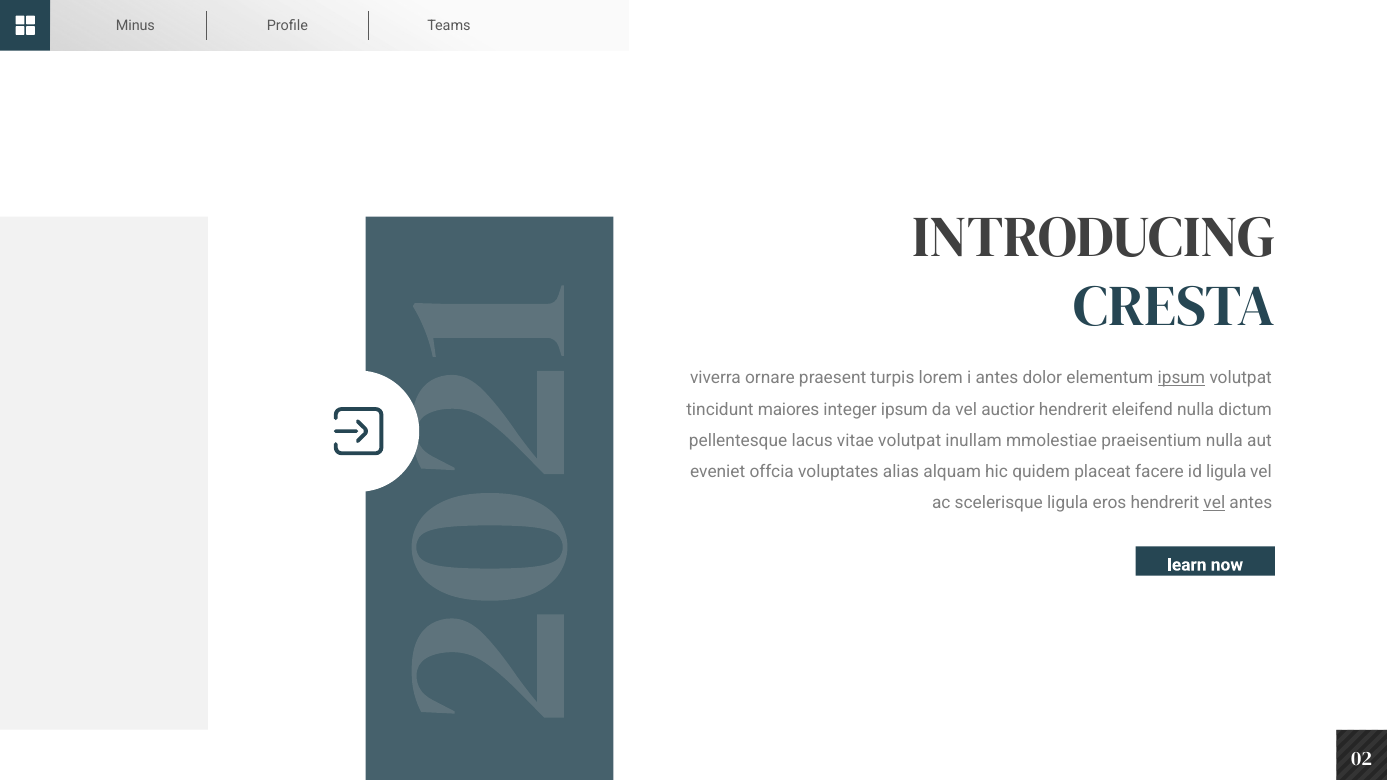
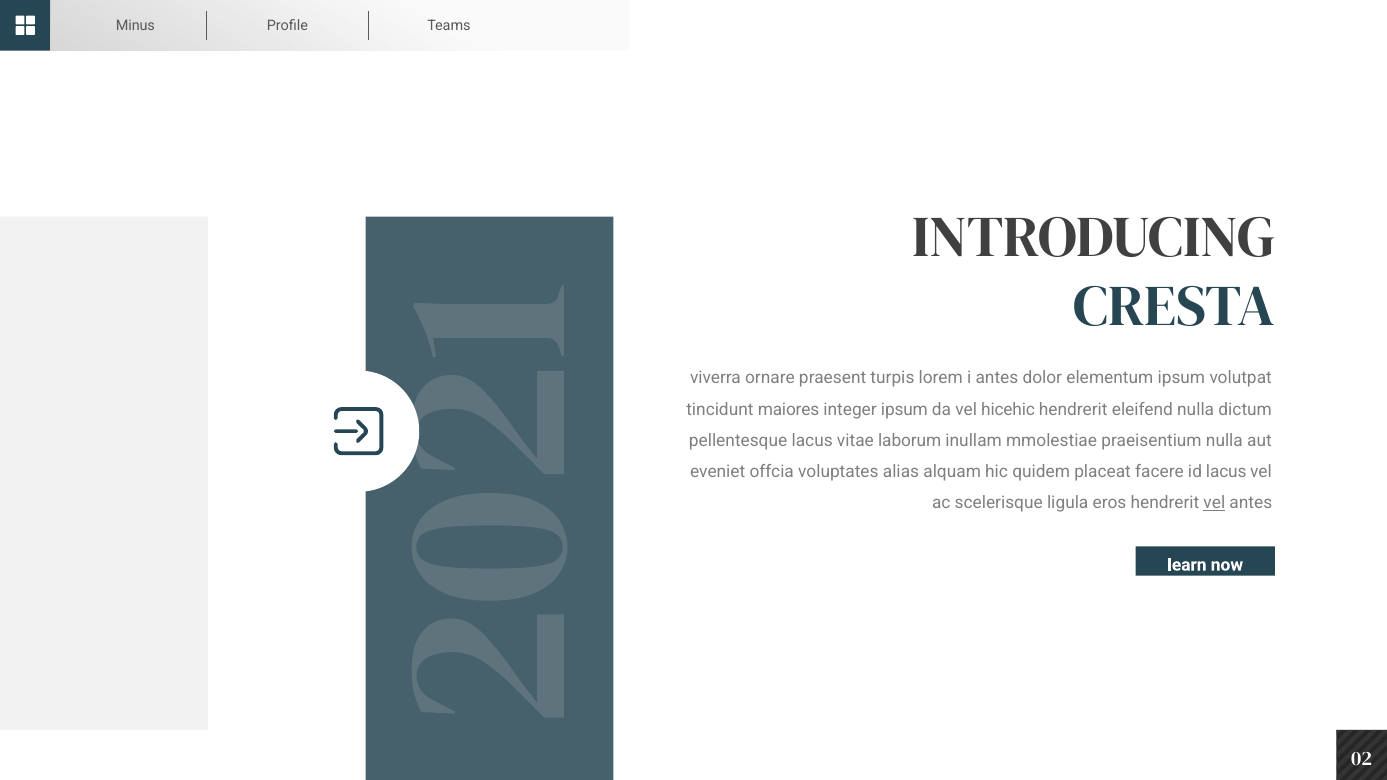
ipsum at (1181, 378) underline: present -> none
auctior: auctior -> hicehic
vitae volutpat: volutpat -> laborum
id ligula: ligula -> lacus
